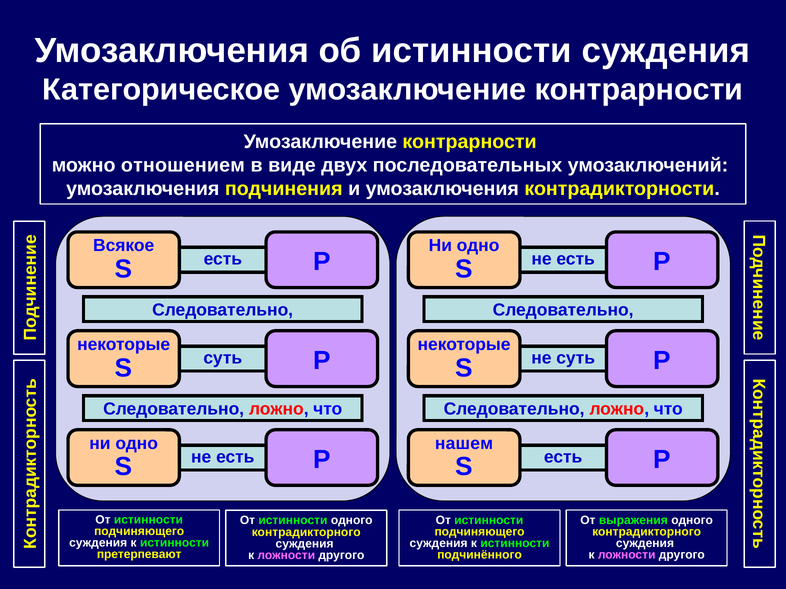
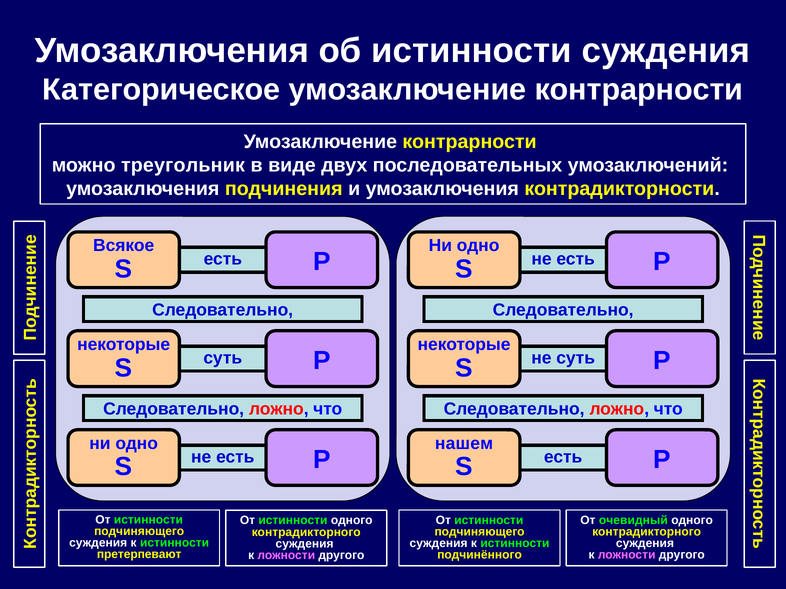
отношением: отношением -> треугольник
выражения: выражения -> очевидный
